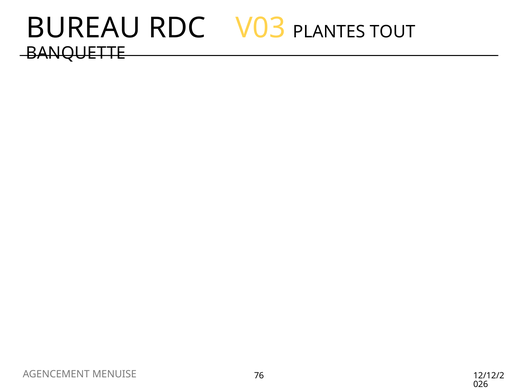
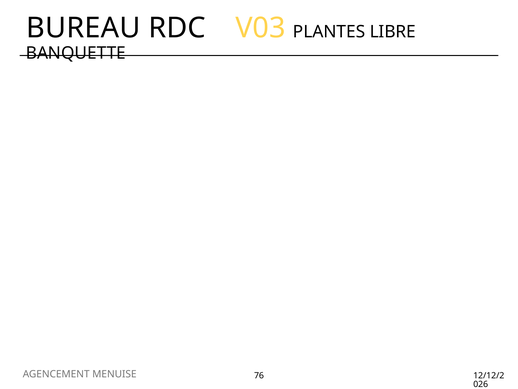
TOUT: TOUT -> LIBRE
